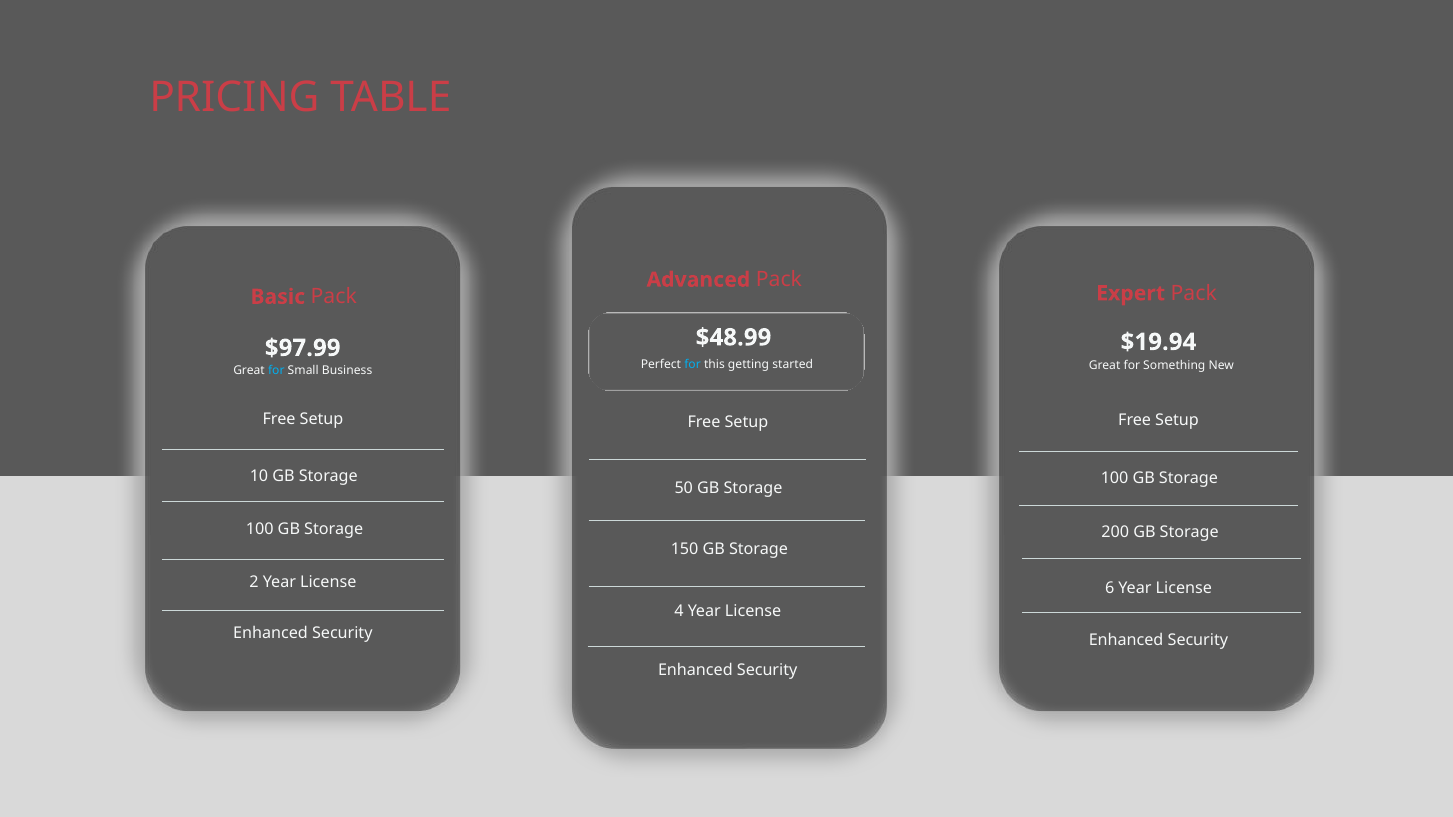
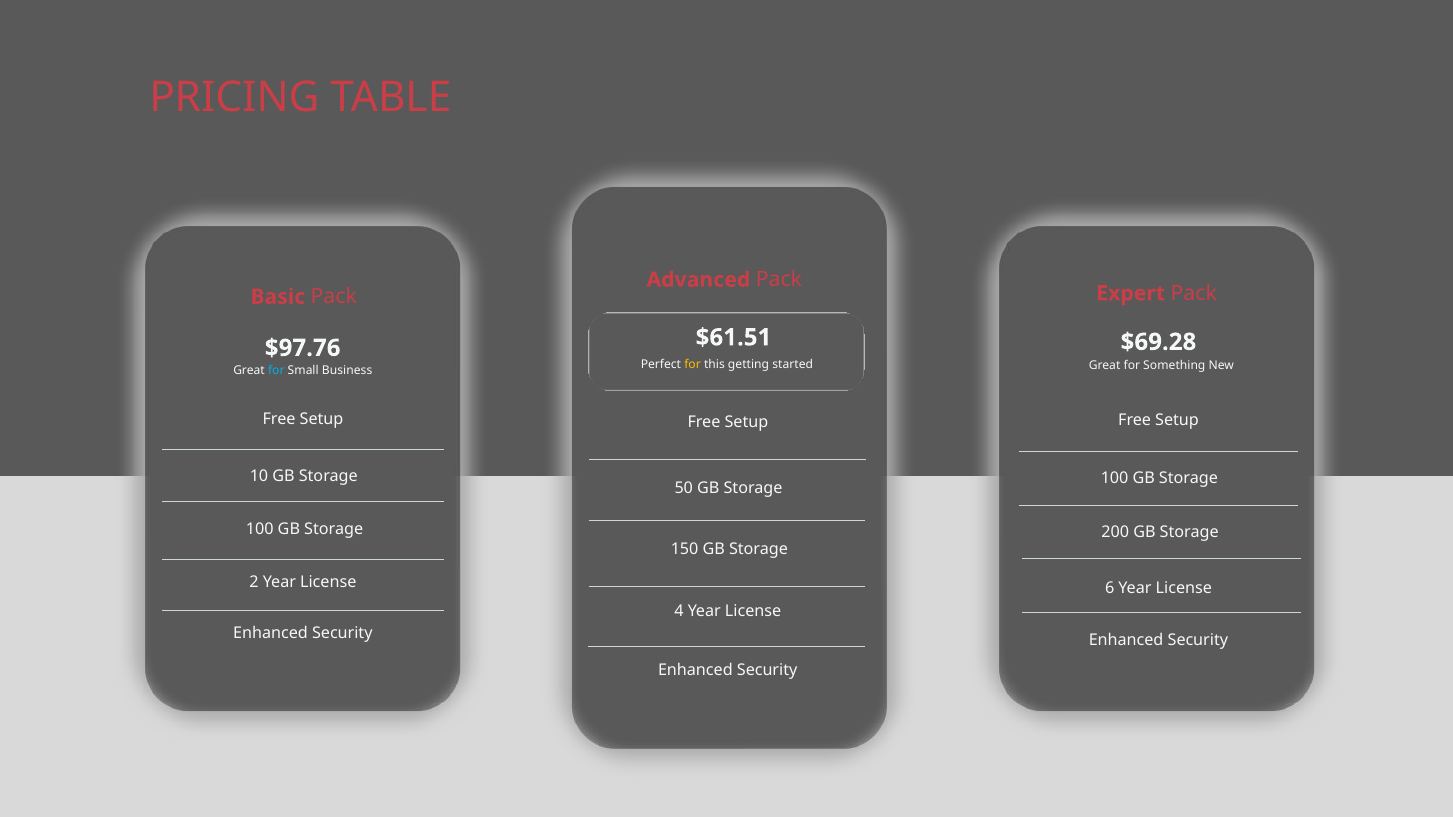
$48.99: $48.99 -> $61.51
$19.94: $19.94 -> $69.28
$97.99: $97.99 -> $97.76
for at (693, 365) colour: light blue -> yellow
